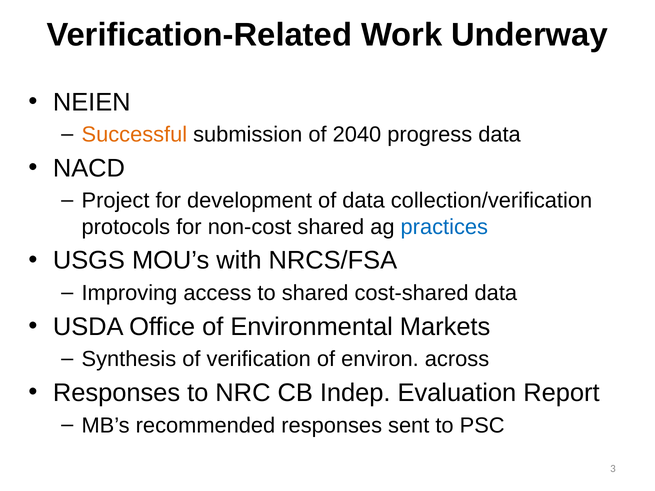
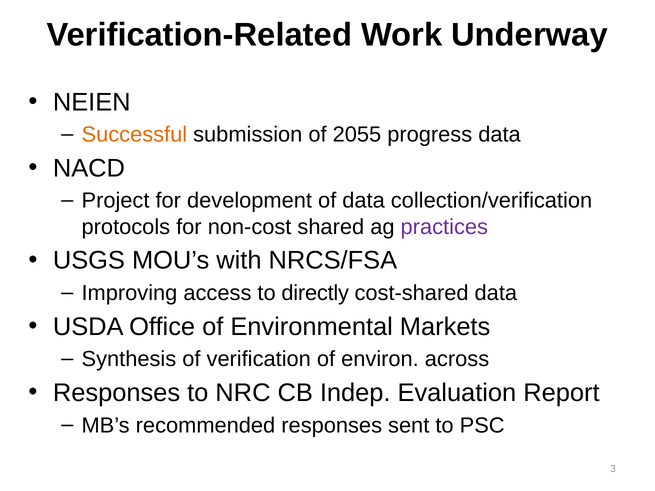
2040: 2040 -> 2055
practices colour: blue -> purple
to shared: shared -> directly
